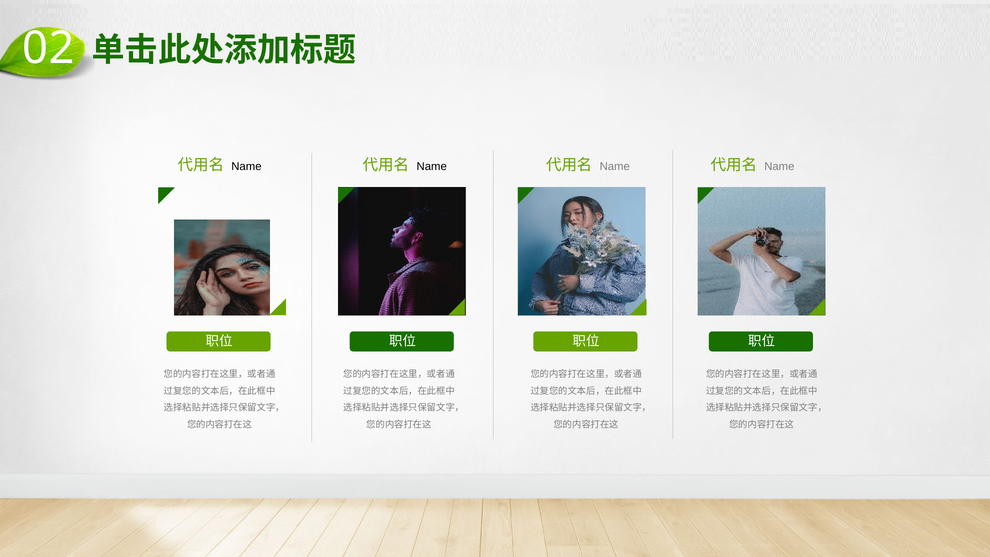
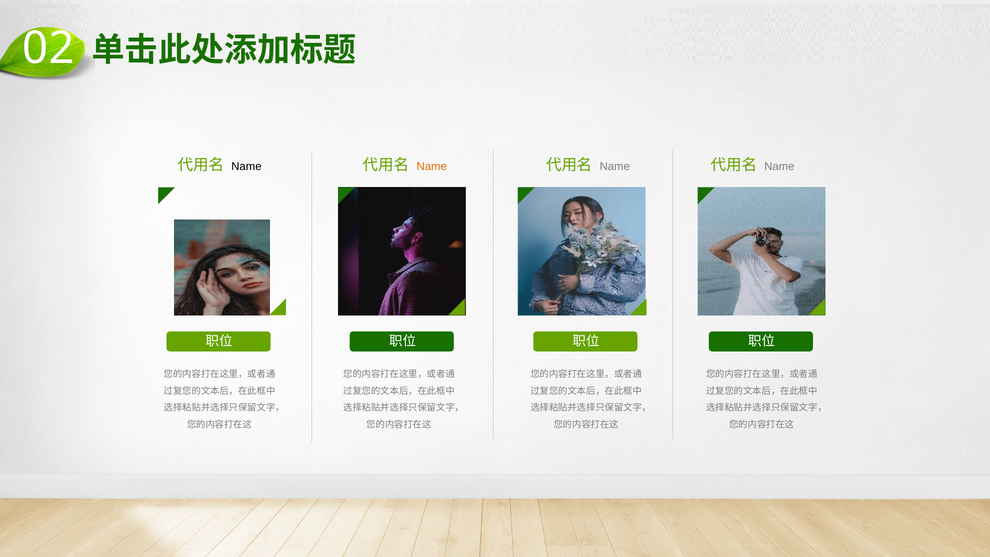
Name at (432, 166) colour: black -> orange
